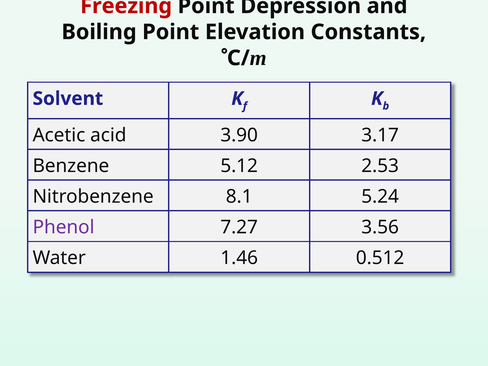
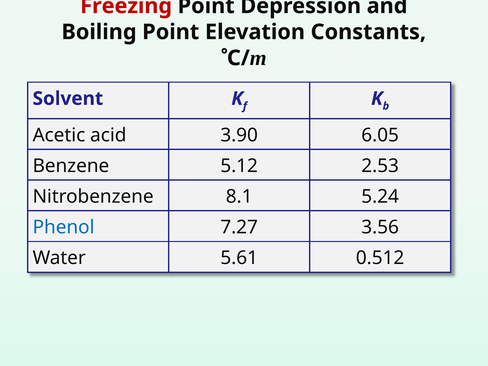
3.17: 3.17 -> 6.05
Phenol colour: purple -> blue
1.46: 1.46 -> 5.61
